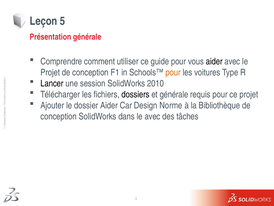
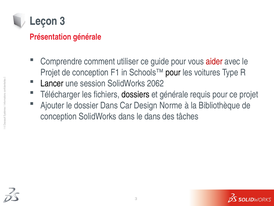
Leçon 5: 5 -> 3
aider at (214, 61) colour: black -> red
pour at (173, 72) colour: orange -> black
2010: 2010 -> 2062
dossier Aider: Aider -> Dans
le avec: avec -> dans
